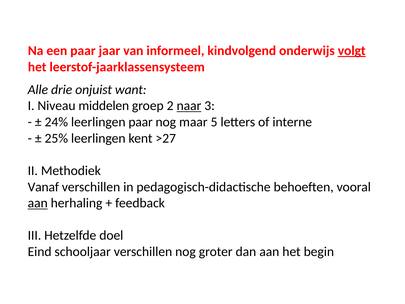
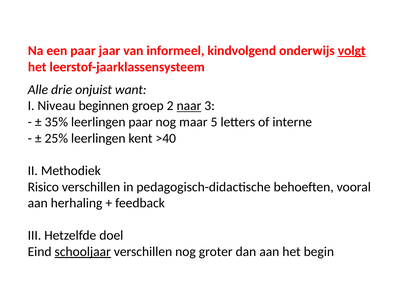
middelen: middelen -> beginnen
24%: 24% -> 35%
>27: >27 -> >40
Vanaf: Vanaf -> Risico
aan at (38, 203) underline: present -> none
schooljaar underline: none -> present
